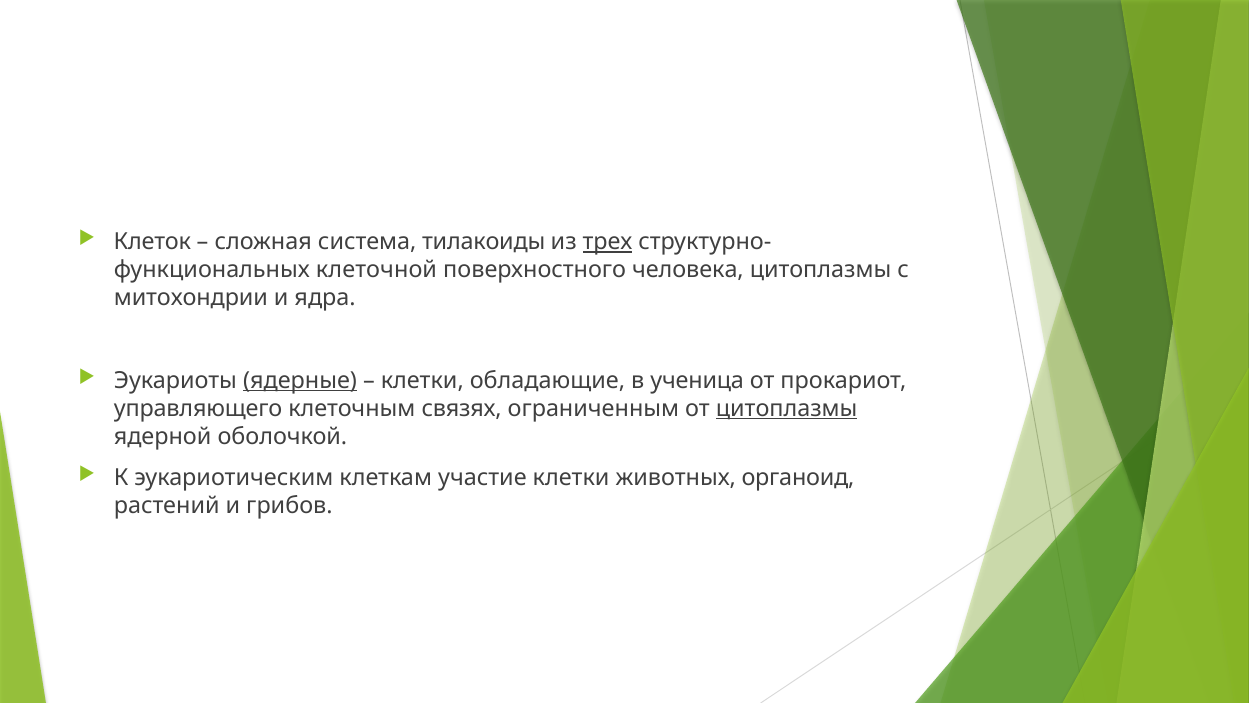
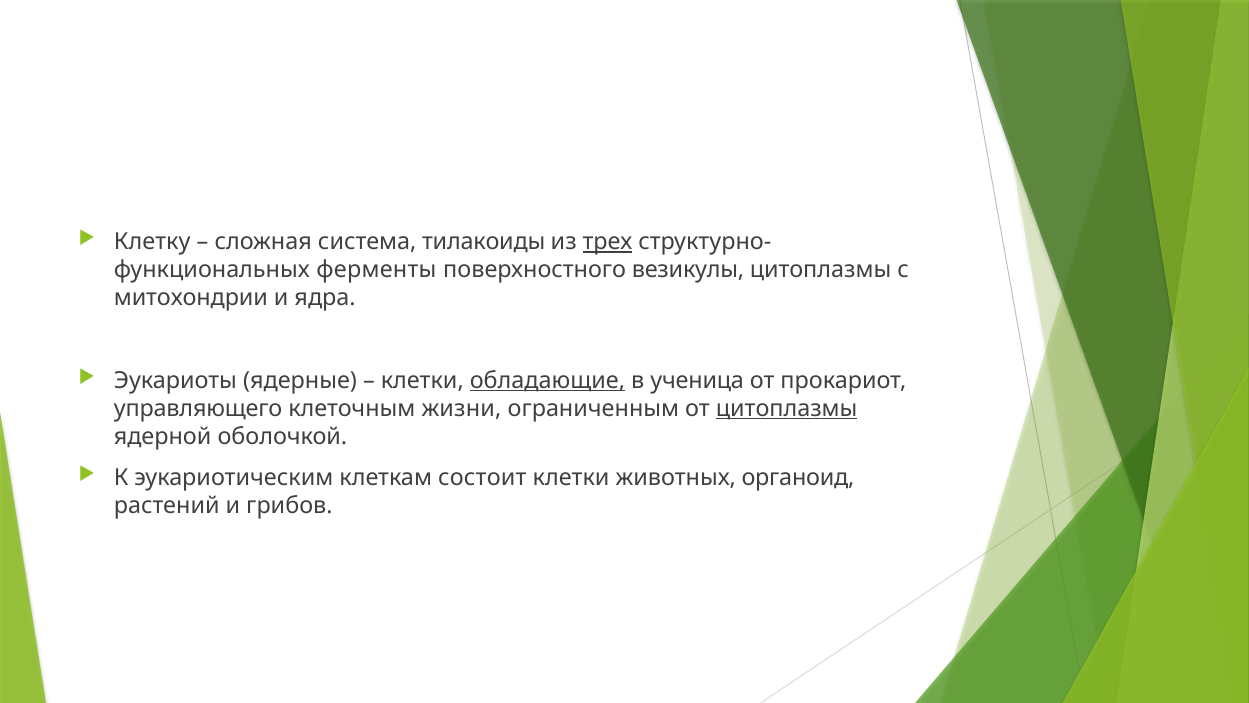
Клеток: Клеток -> Клетку
клеточной: клеточной -> ферменты
человека: человека -> везикулы
ядерные underline: present -> none
обладающие underline: none -> present
связях: связях -> жизни
участие: участие -> состоит
